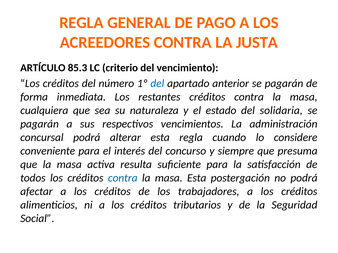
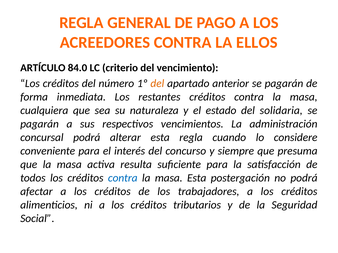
JUSTA: JUSTA -> ELLOS
85.3: 85.3 -> 84.0
del at (157, 84) colour: blue -> orange
